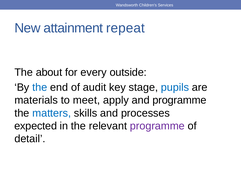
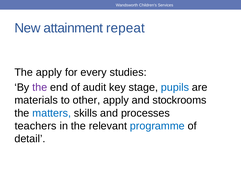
The about: about -> apply
outside: outside -> studies
the at (40, 87) colour: blue -> purple
meet: meet -> other
and programme: programme -> stockrooms
expected: expected -> teachers
programme at (157, 126) colour: purple -> blue
